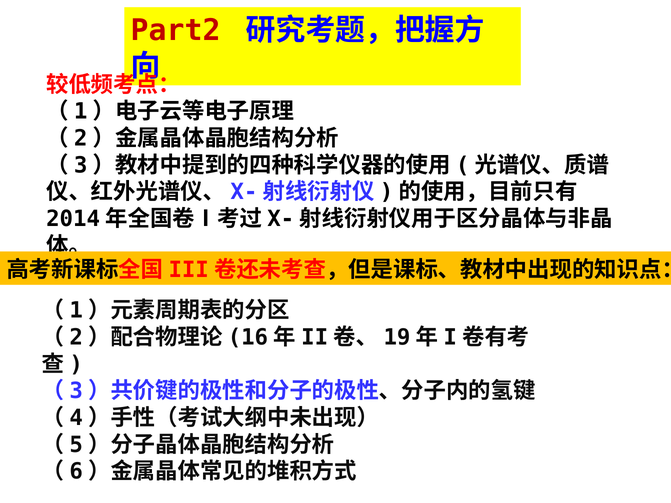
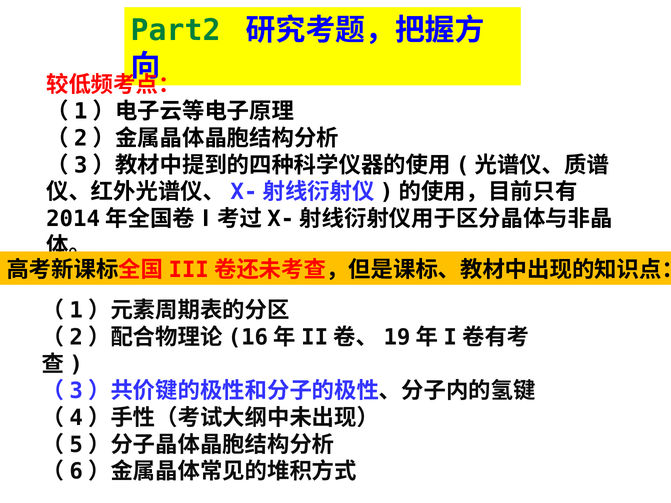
Part2 colour: red -> green
